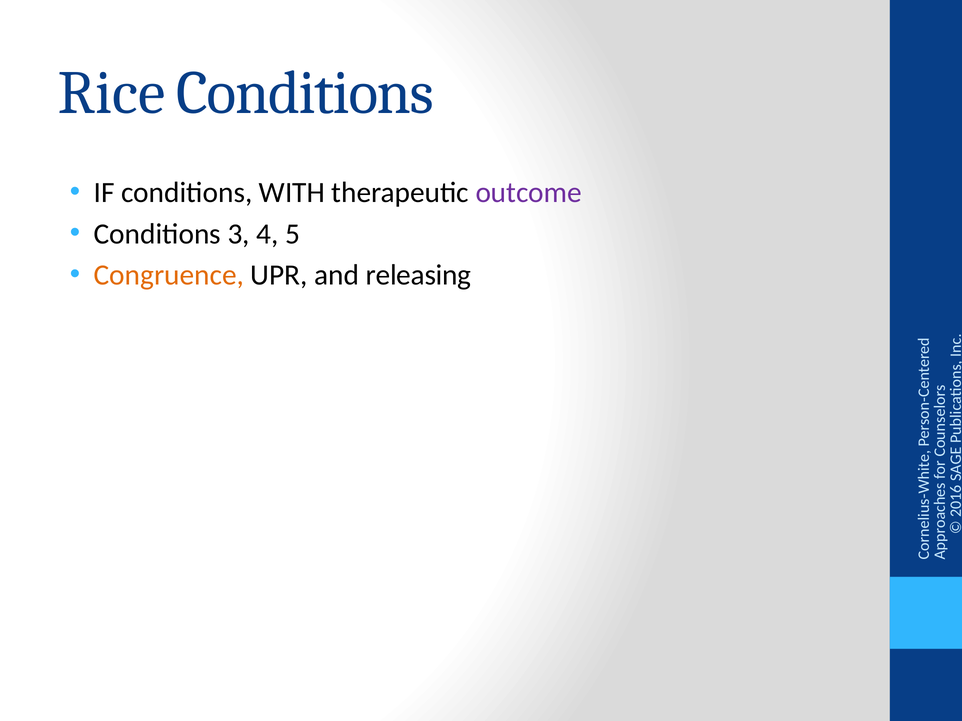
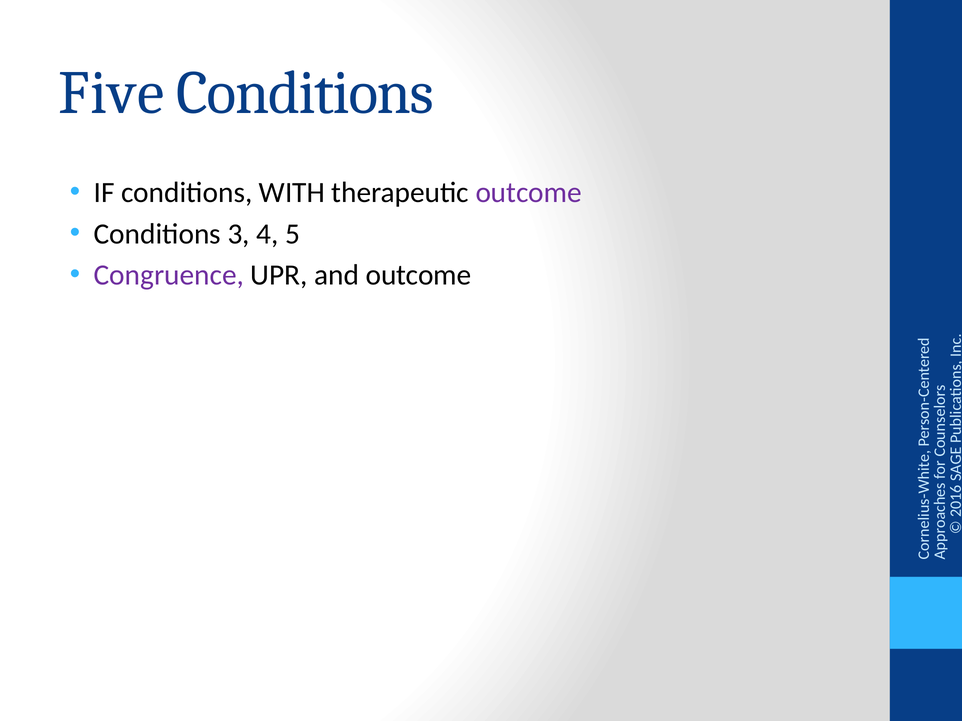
Rice: Rice -> Five
Congruence colour: orange -> purple
and releasing: releasing -> outcome
